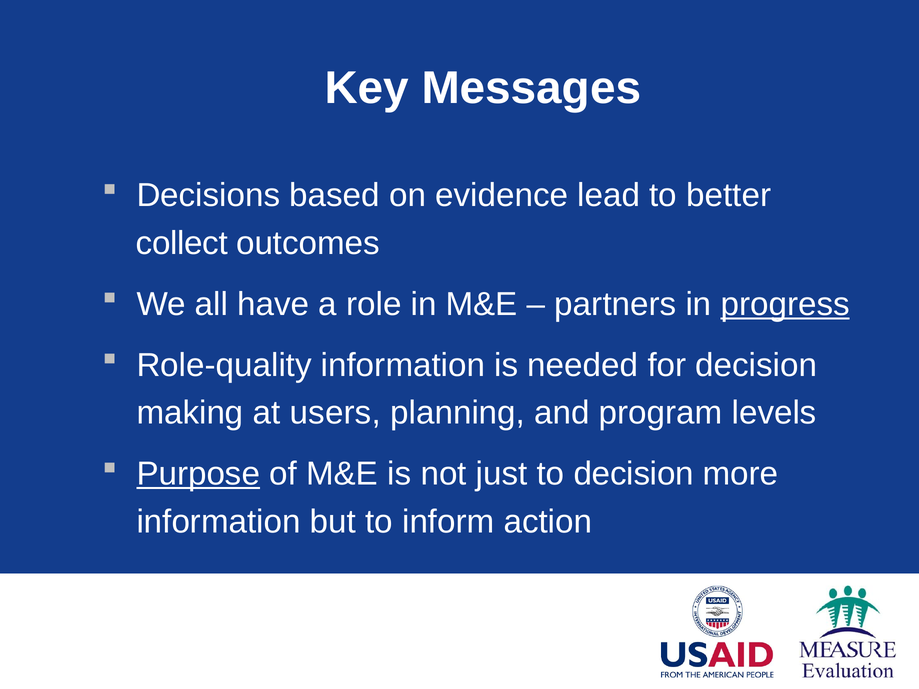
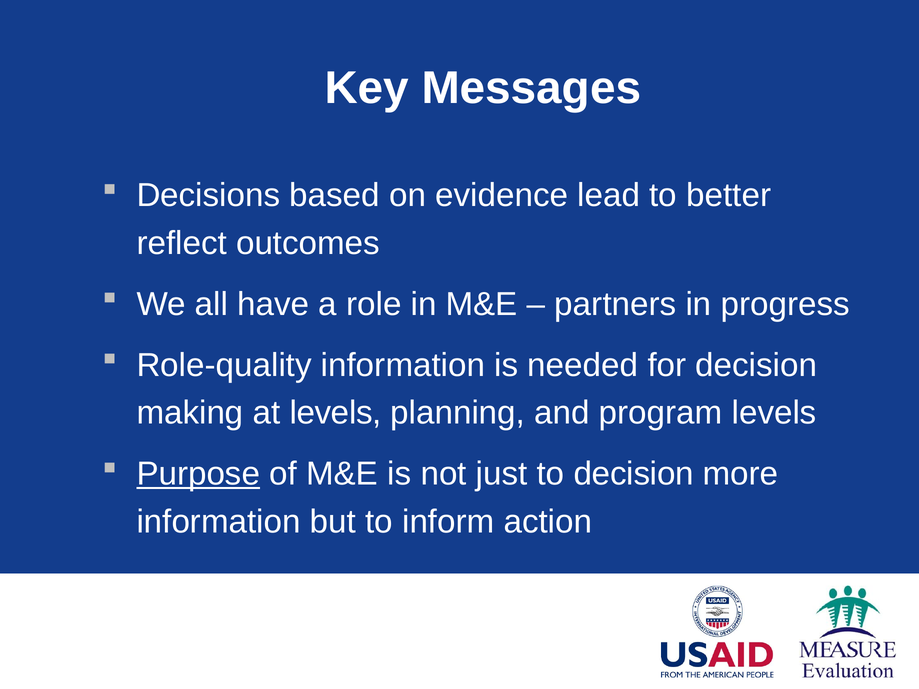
collect: collect -> reflect
progress underline: present -> none
at users: users -> levels
